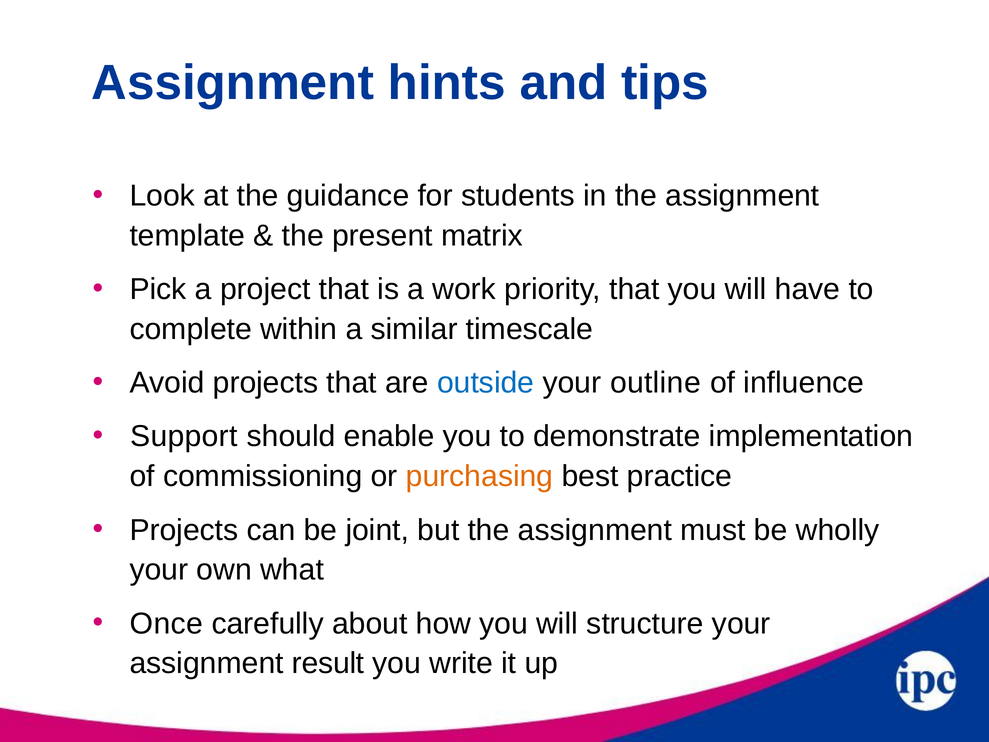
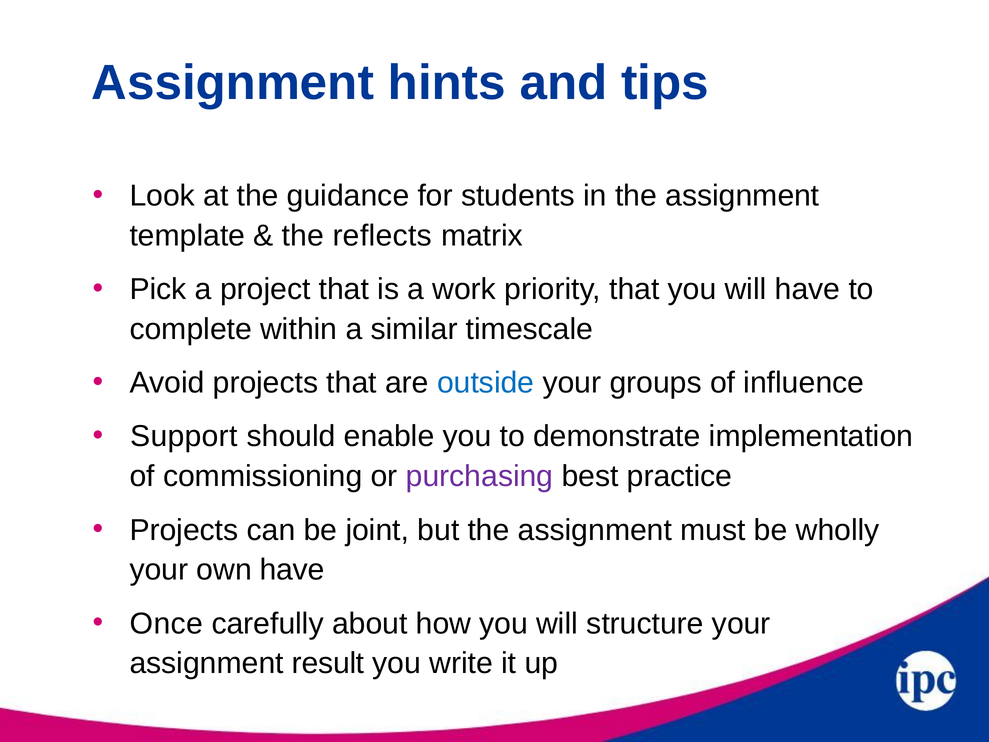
present: present -> reflects
outline: outline -> groups
purchasing colour: orange -> purple
own what: what -> have
